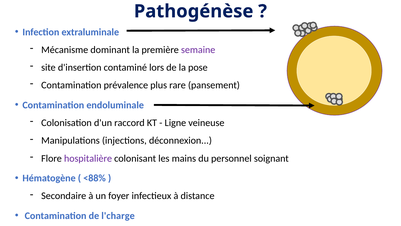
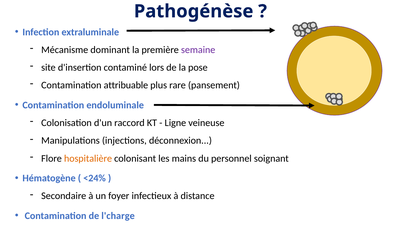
prévalence: prévalence -> attribuable
hospitalière colour: purple -> orange
<88%: <88% -> <24%
